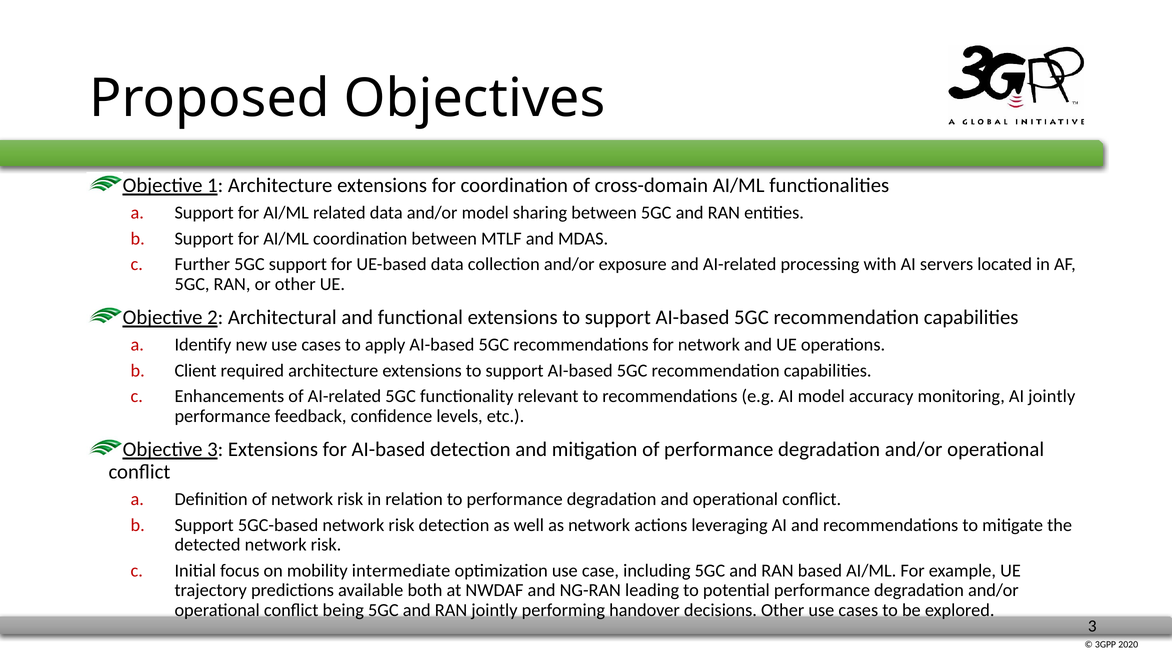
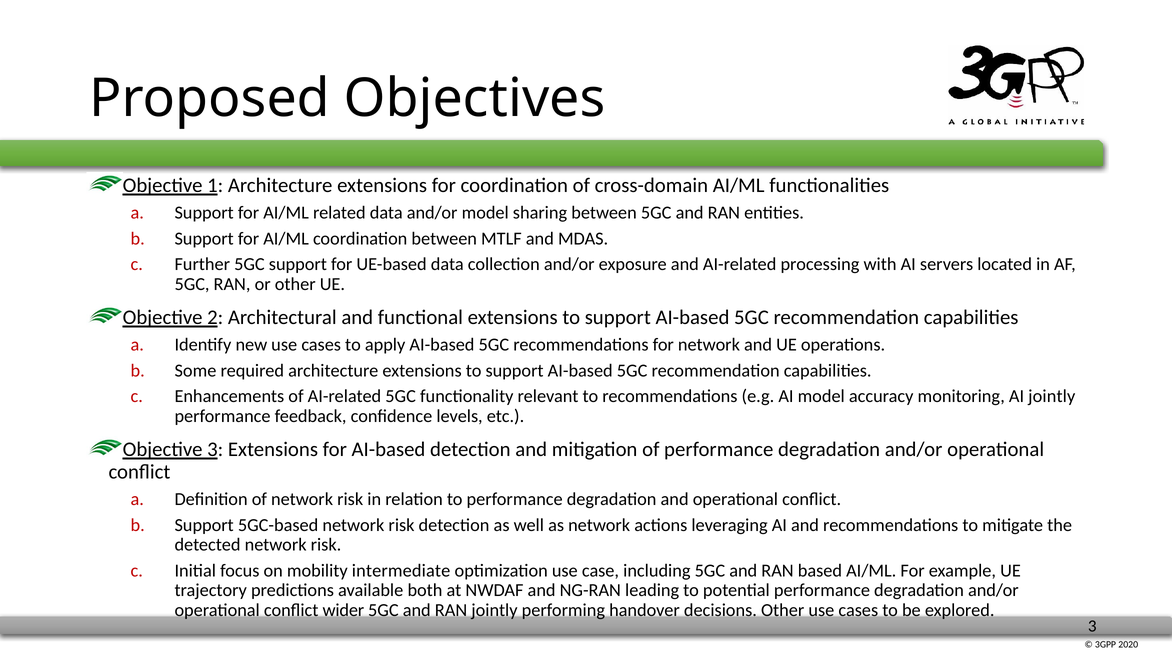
Client: Client -> Some
being: being -> wider
